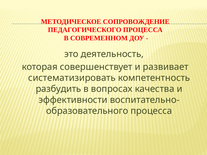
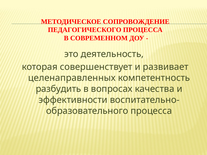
систематизировать: систематизировать -> целенаправленных
